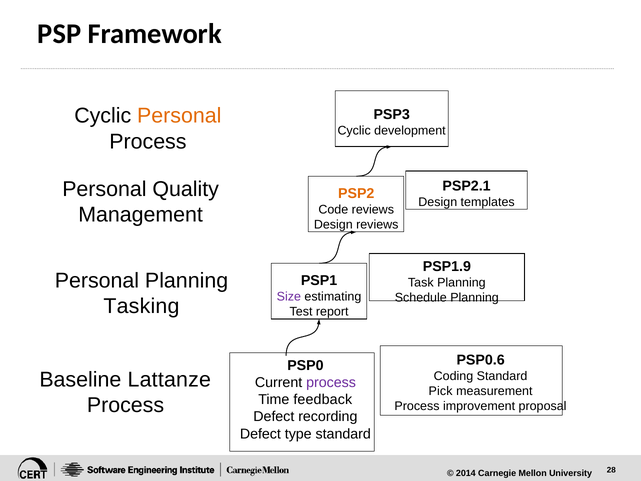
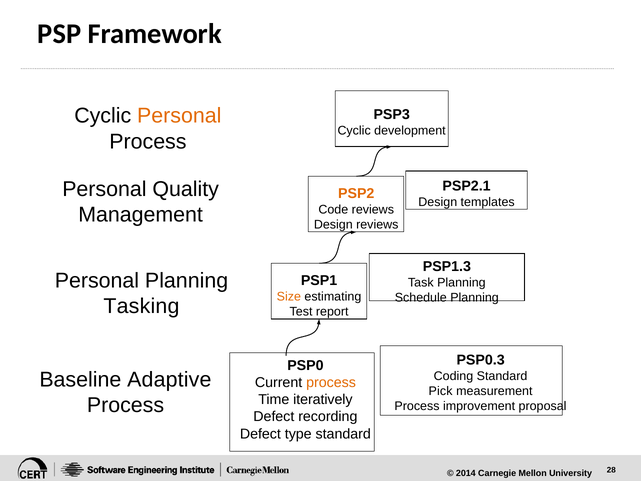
PSP1.9: PSP1.9 -> PSP1.3
Size colour: purple -> orange
PSP0.6: PSP0.6 -> PSP0.3
Lattanze: Lattanze -> Adaptive
process at (331, 382) colour: purple -> orange
feedback: feedback -> iteratively
